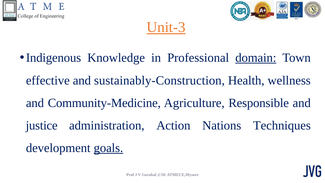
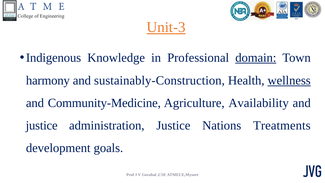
effective: effective -> harmony
wellness underline: none -> present
Responsible: Responsible -> Availability
administration Action: Action -> Justice
Techniques: Techniques -> Treatments
goals underline: present -> none
